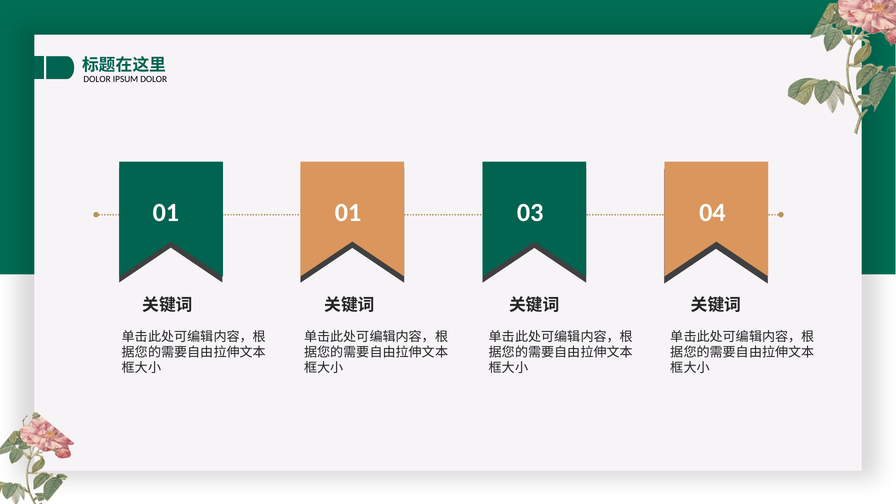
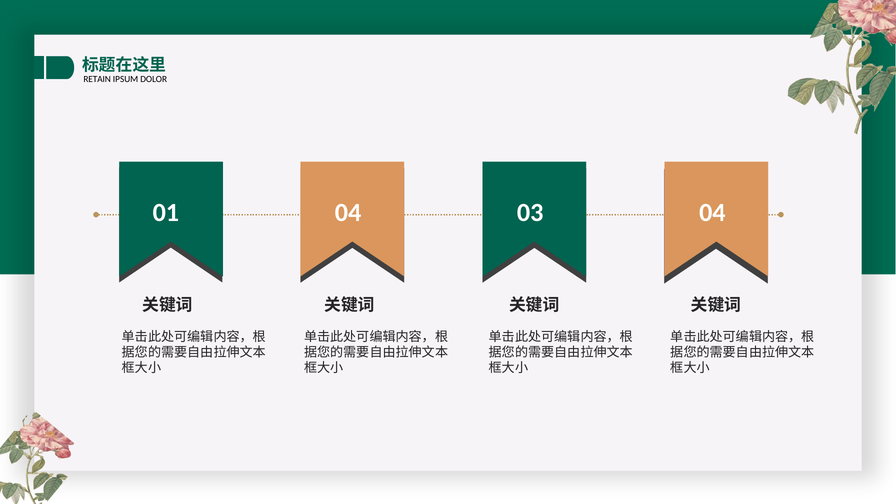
DOLOR at (97, 79): DOLOR -> RETAIN
01 01: 01 -> 04
